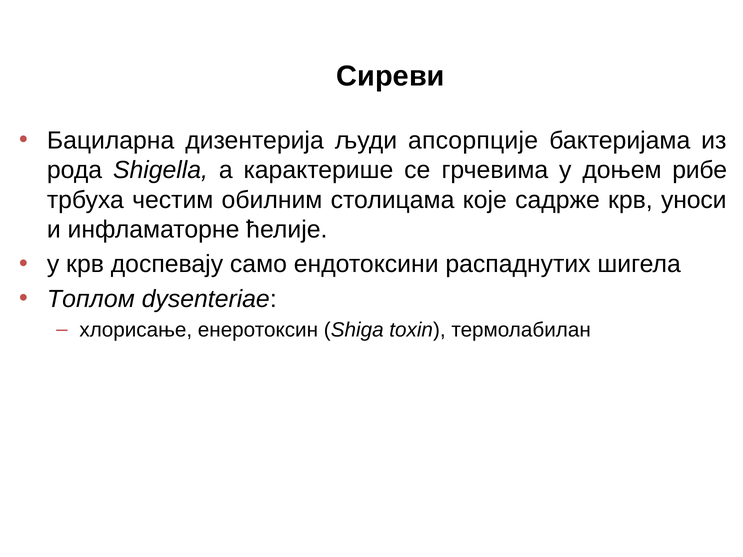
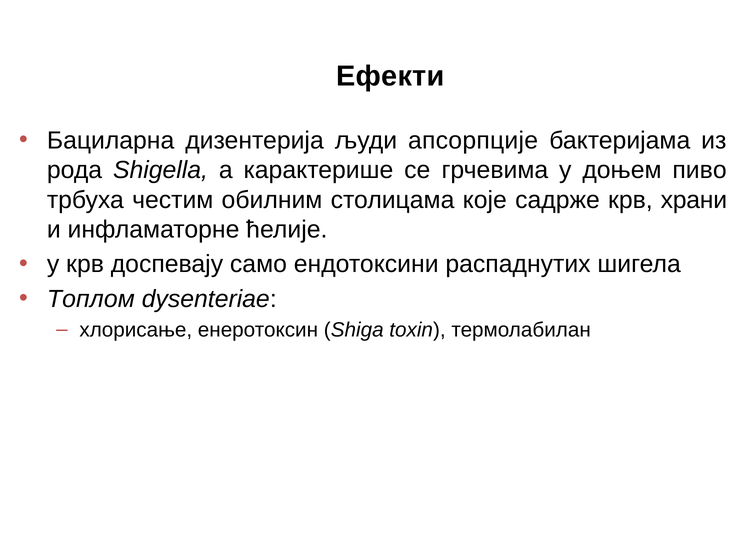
Сиреви: Сиреви -> Ефекти
рибе: рибе -> пиво
уноси: уноси -> храни
